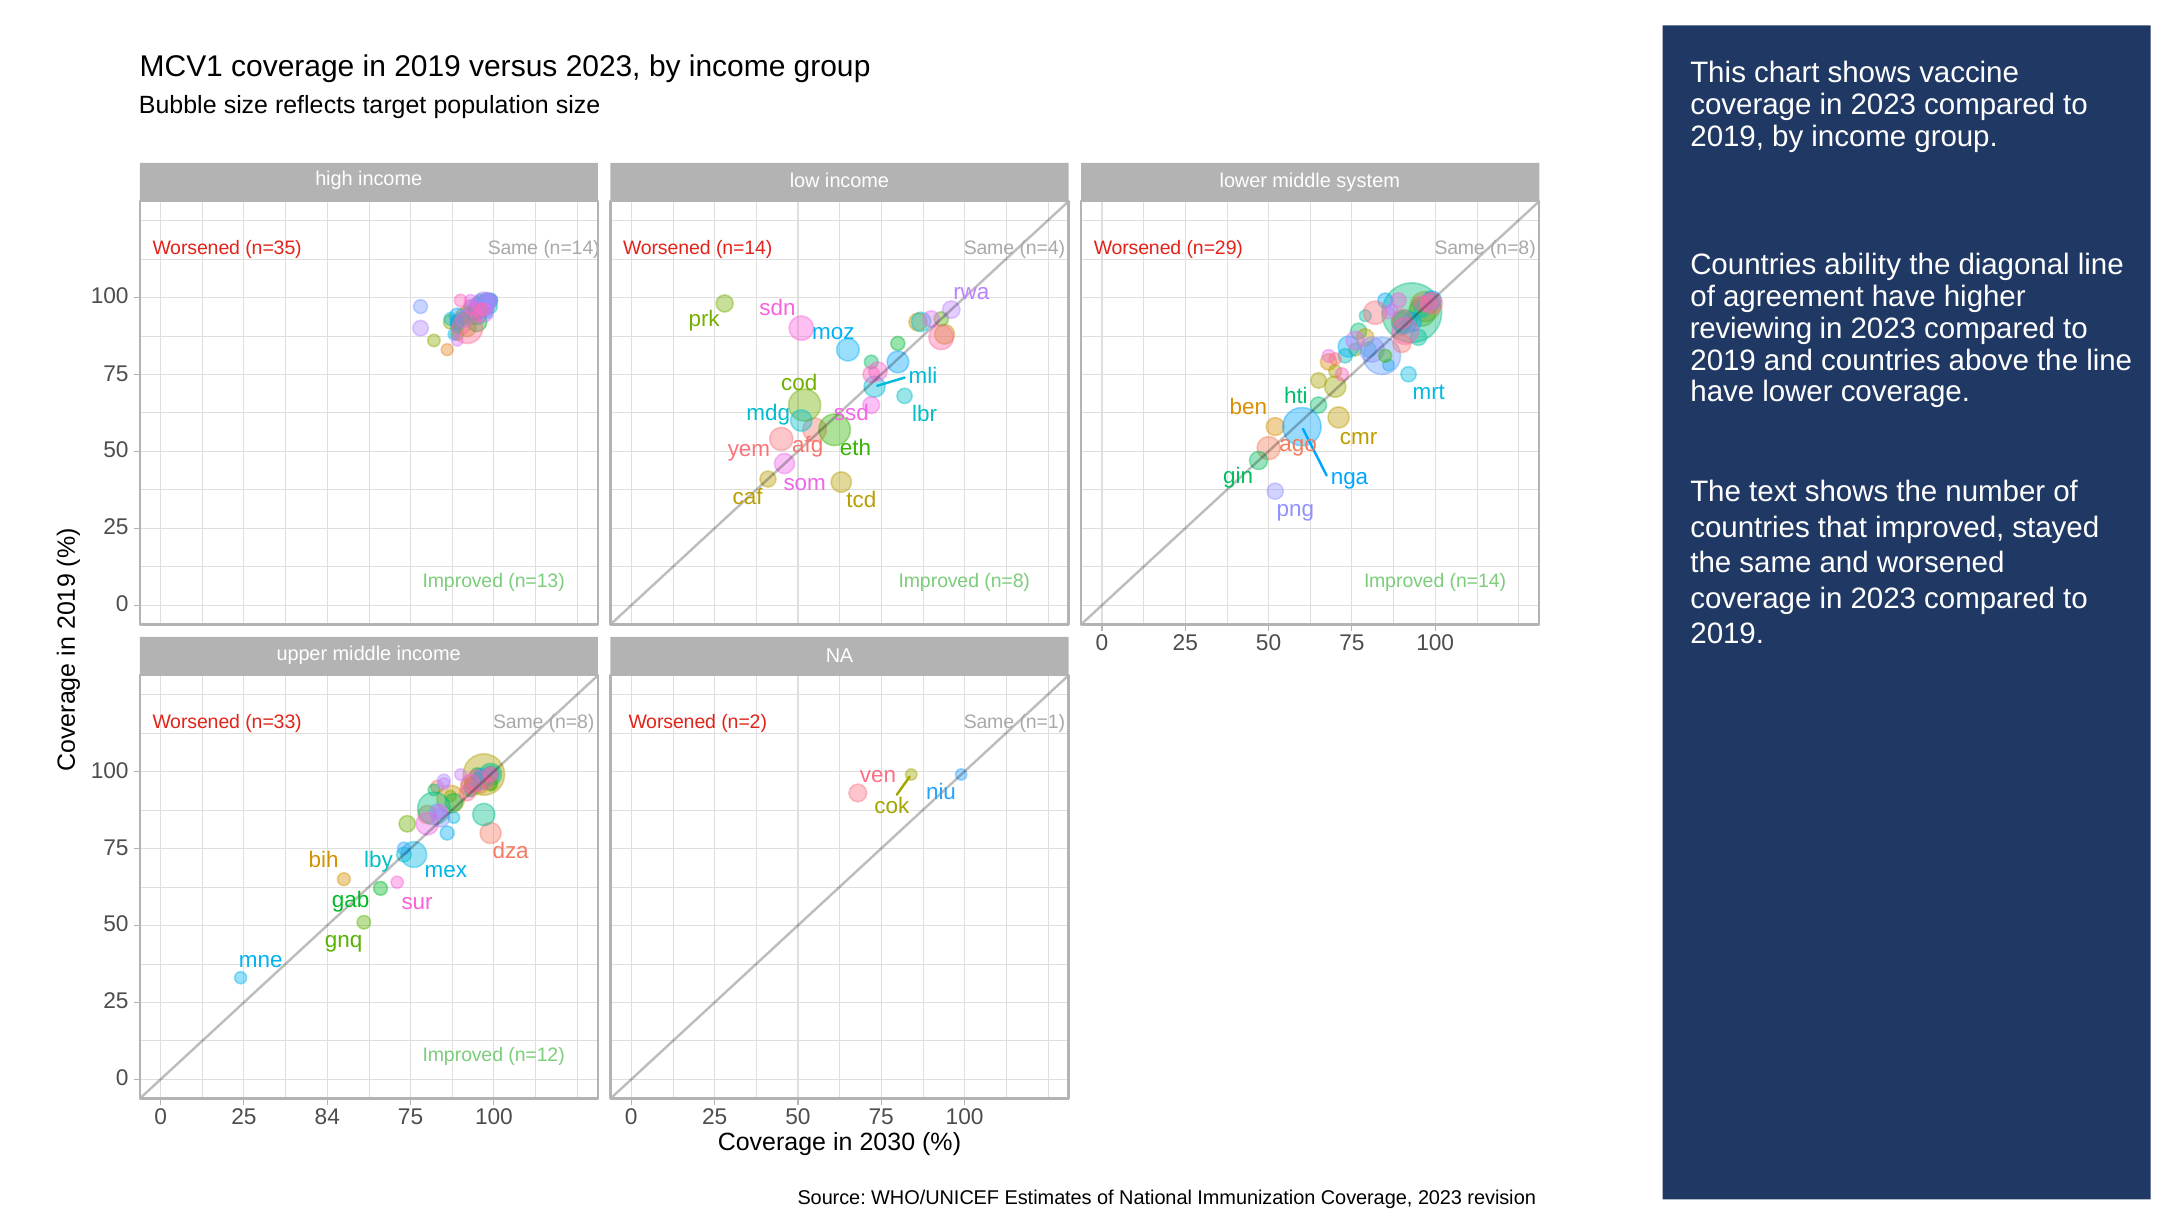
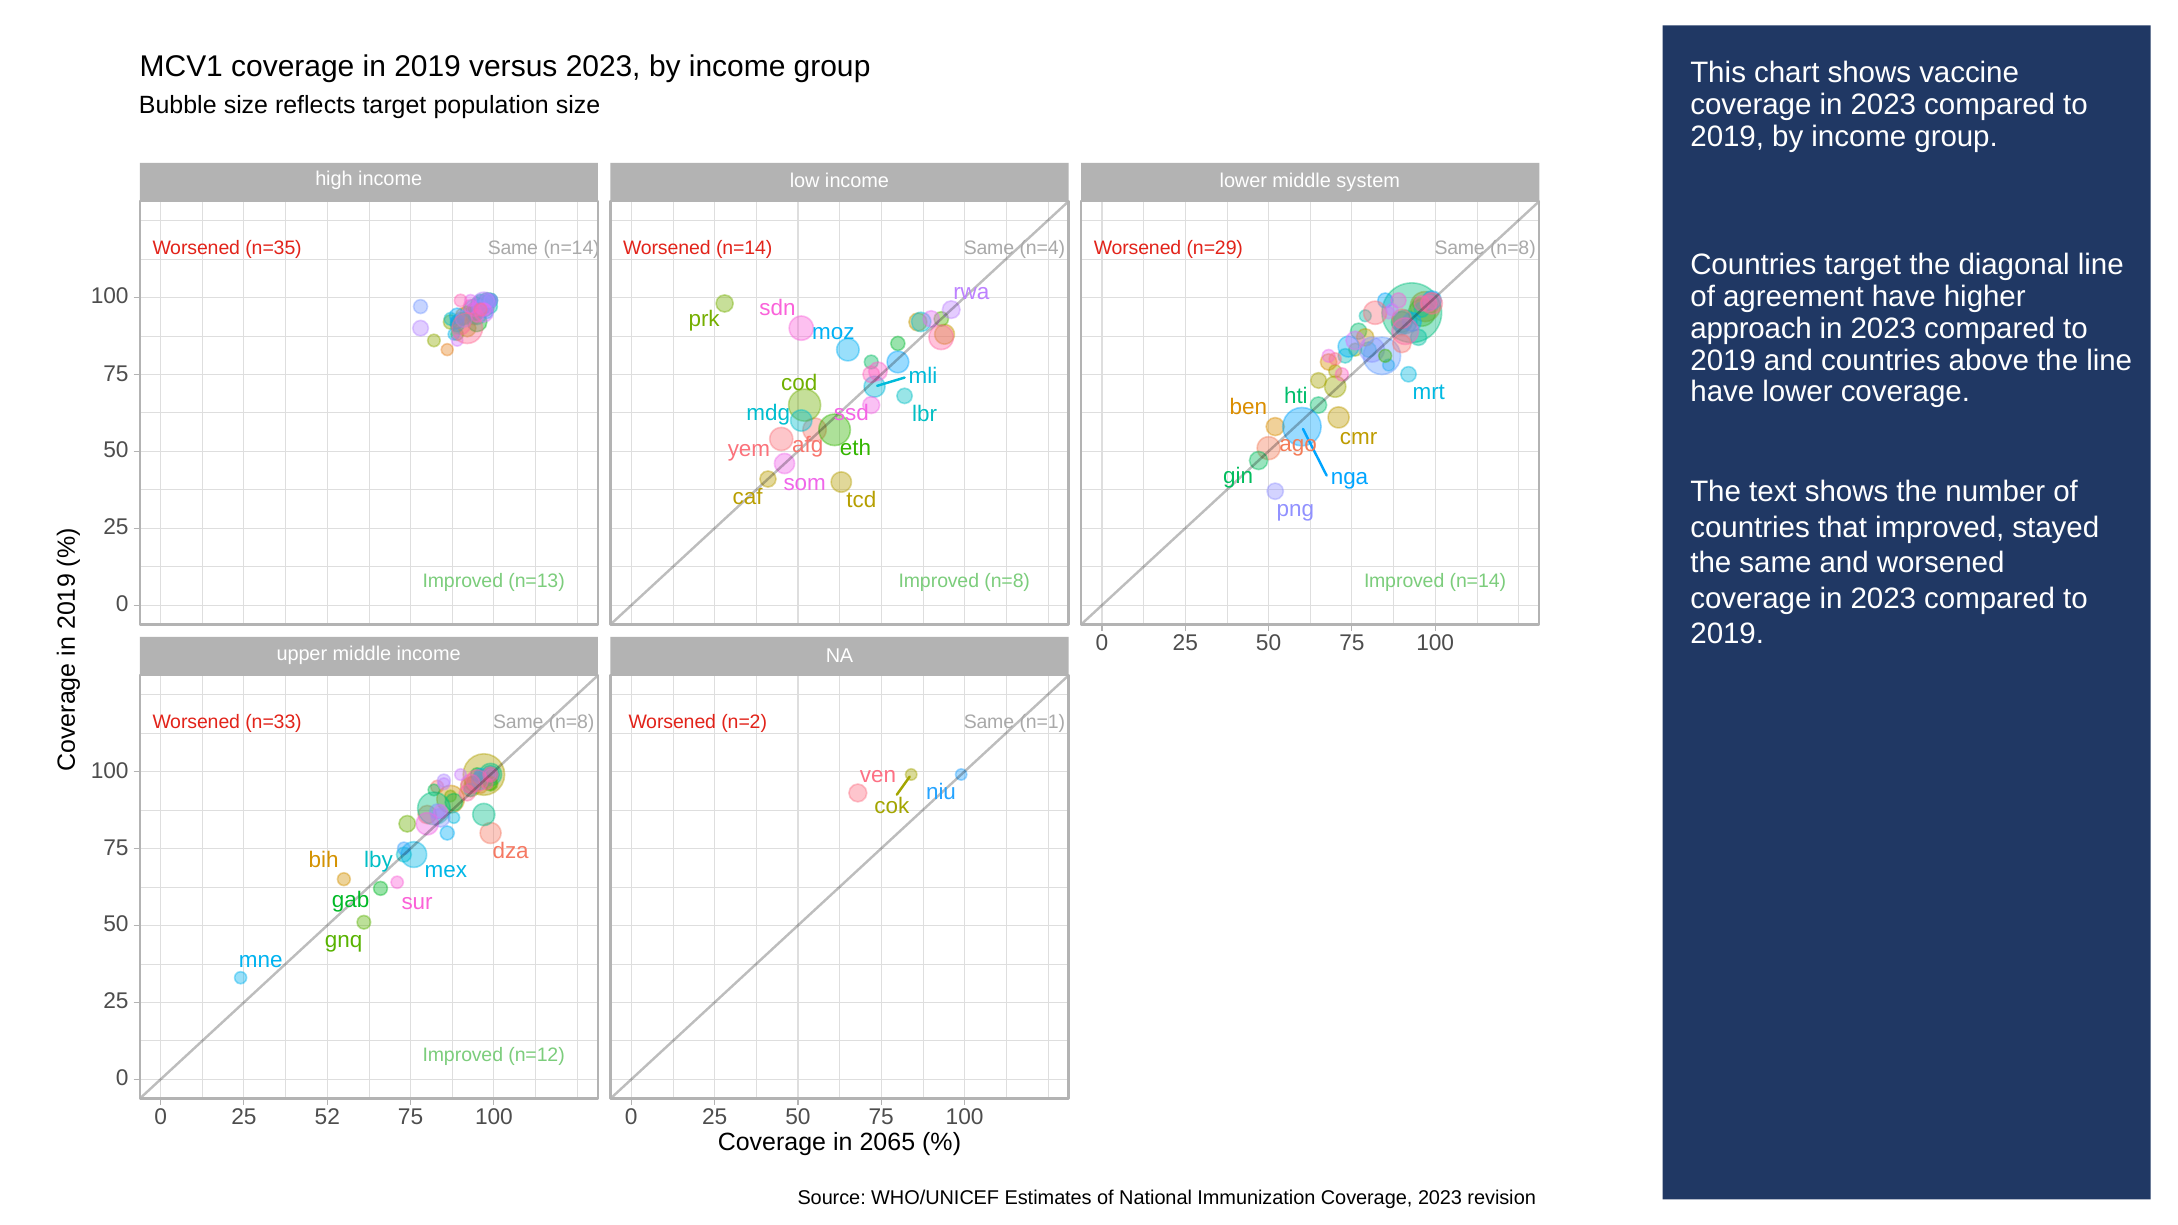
Countries ability: ability -> target
reviewing: reviewing -> approach
84: 84 -> 52
2030: 2030 -> 2065
